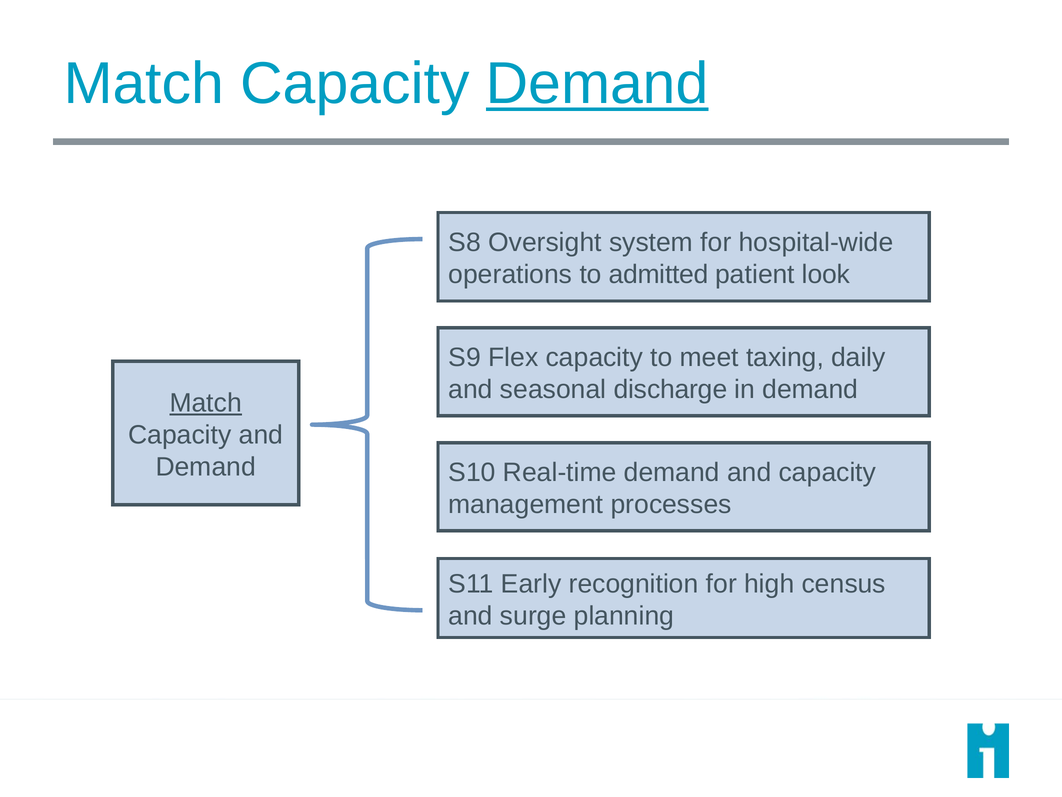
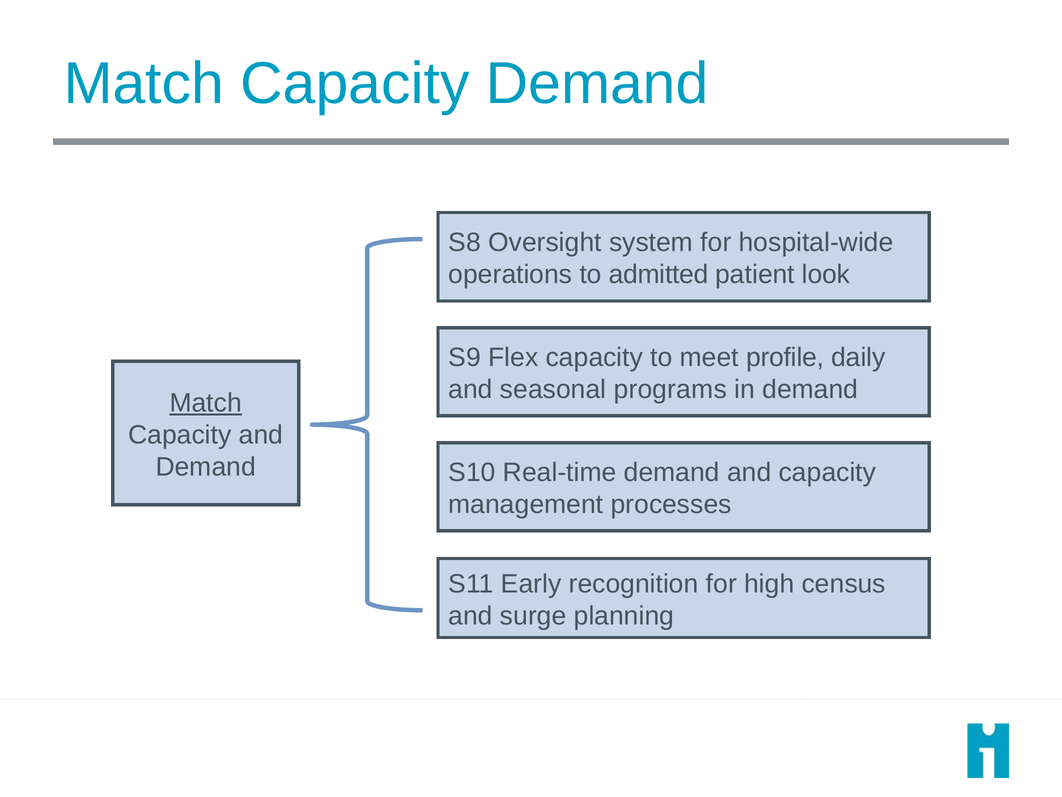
Demand at (597, 84) underline: present -> none
taxing: taxing -> profile
discharge: discharge -> programs
